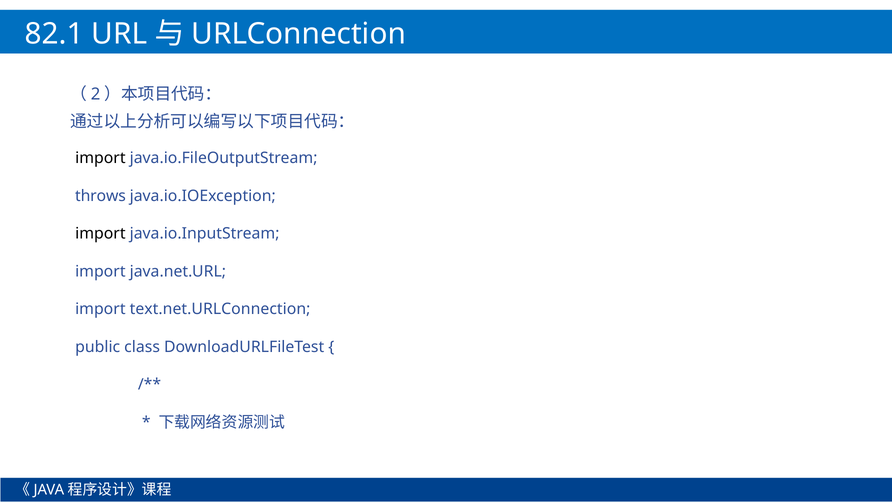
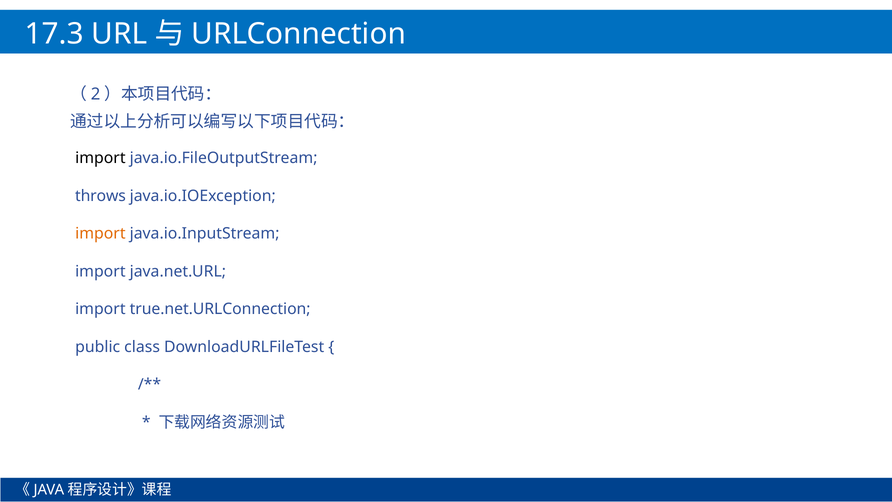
82.1: 82.1 -> 17.3
import at (100, 234) colour: black -> orange
text.net.URLConnection: text.net.URLConnection -> true.net.URLConnection
